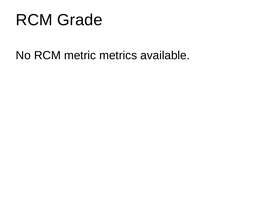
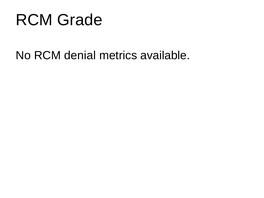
metric: metric -> denial
